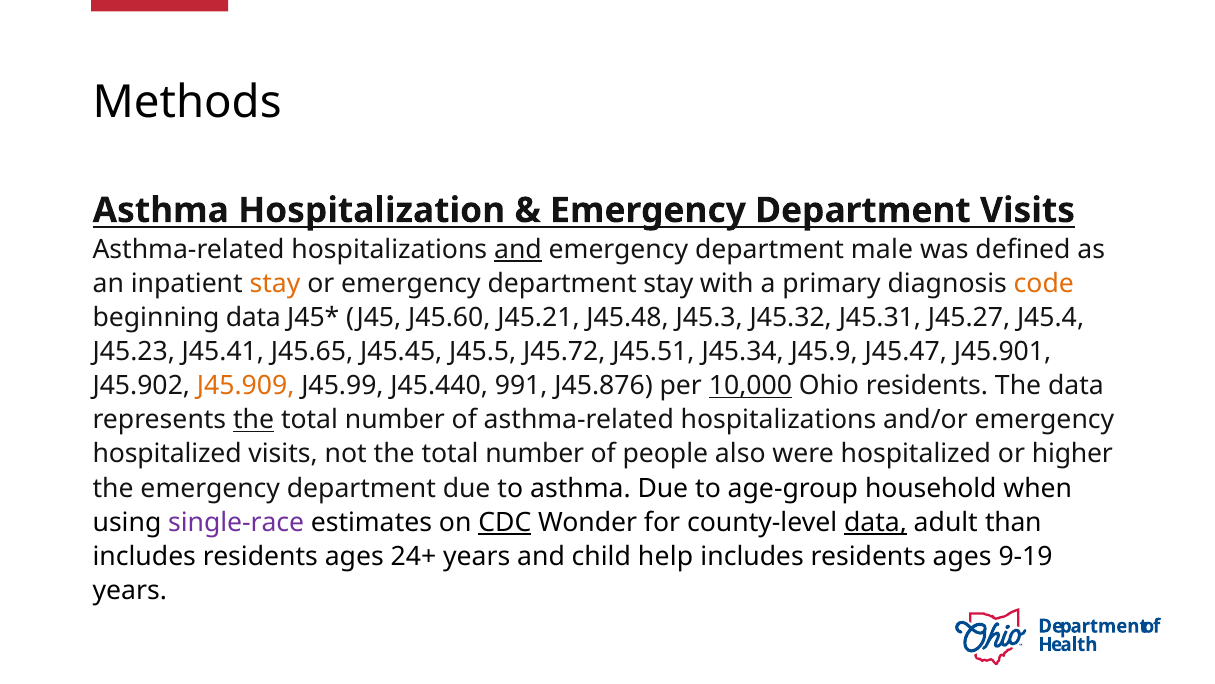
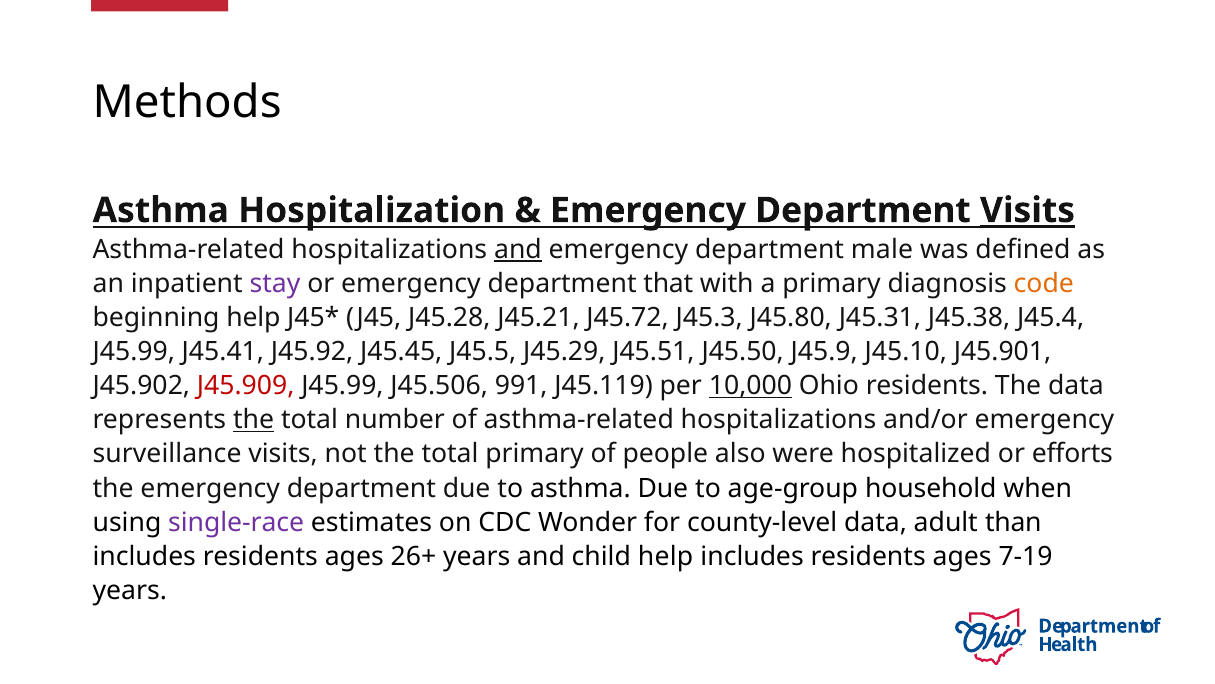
Visits at (1027, 210) underline: none -> present
stay at (275, 283) colour: orange -> purple
department stay: stay -> that
beginning data: data -> help
J45.60: J45.60 -> J45.28
J45.48: J45.48 -> J45.72
J45.32: J45.32 -> J45.80
J45.27: J45.27 -> J45.38
J45.23 at (134, 351): J45.23 -> J45.99
J45.65: J45.65 -> J45.92
J45.72: J45.72 -> J45.29
J45.34: J45.34 -> J45.50
J45.47: J45.47 -> J45.10
J45.909 colour: orange -> red
J45.440: J45.440 -> J45.506
J45.876: J45.876 -> J45.119
hospitalized at (167, 454): hospitalized -> surveillance
not the total number: number -> primary
higher: higher -> efforts
CDC underline: present -> none
data at (876, 522) underline: present -> none
24+: 24+ -> 26+
9-19: 9-19 -> 7-19
